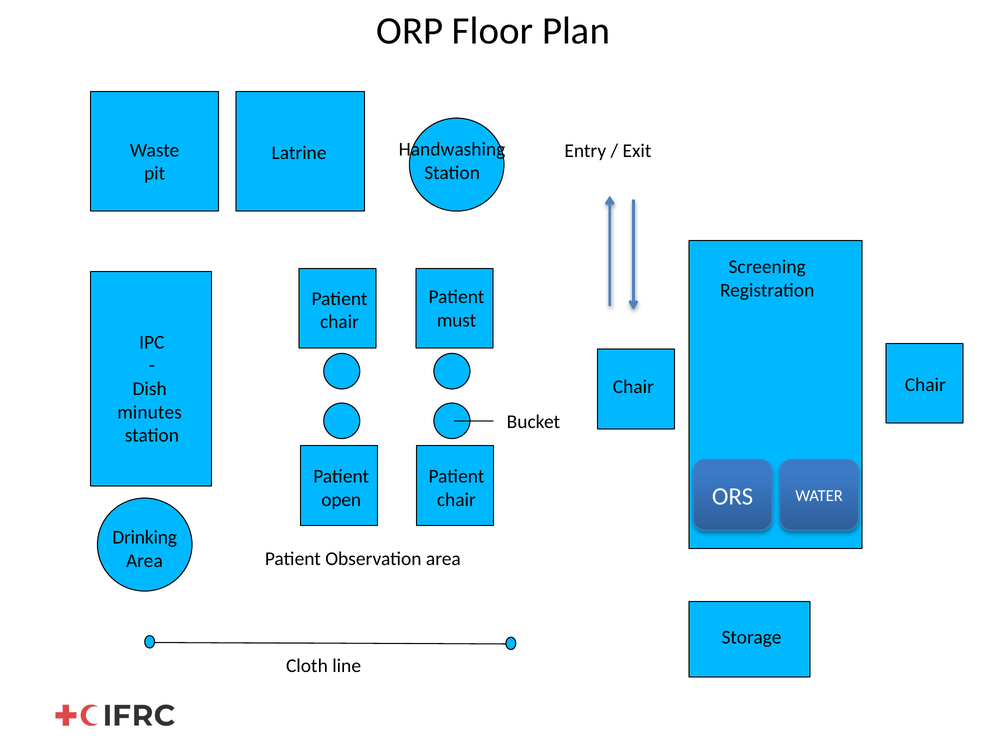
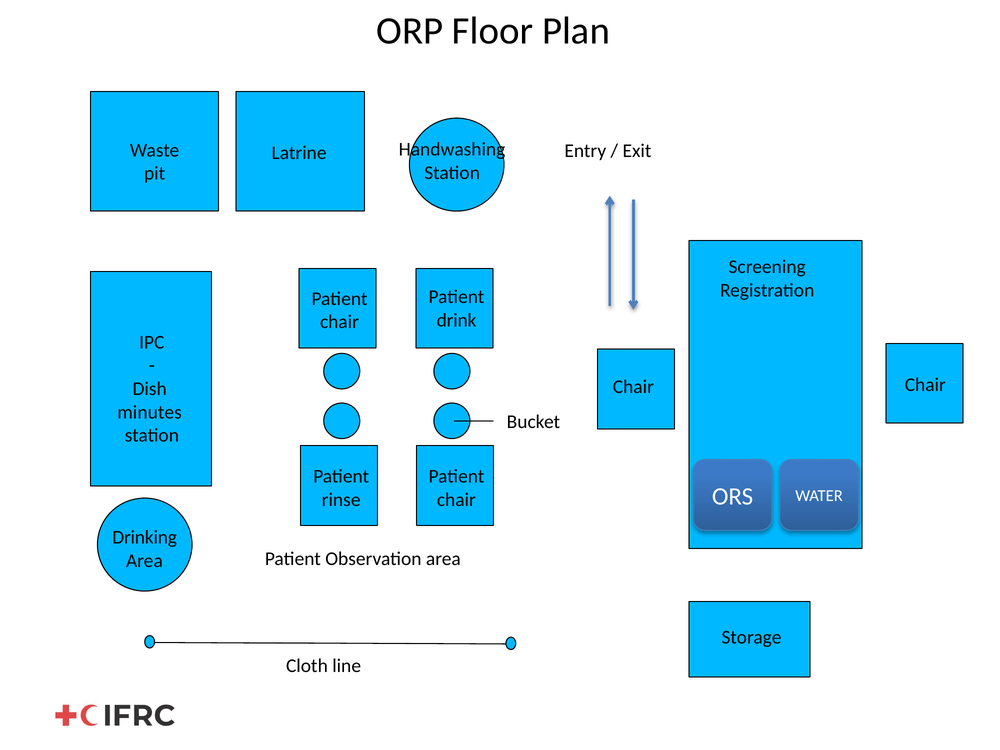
must: must -> drink
open: open -> rinse
